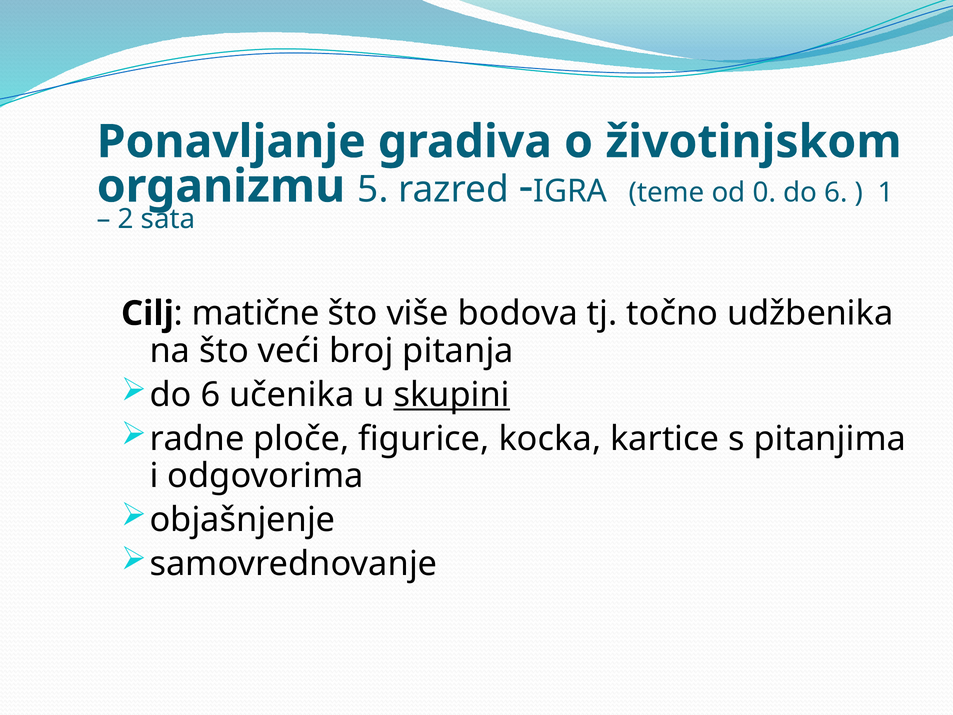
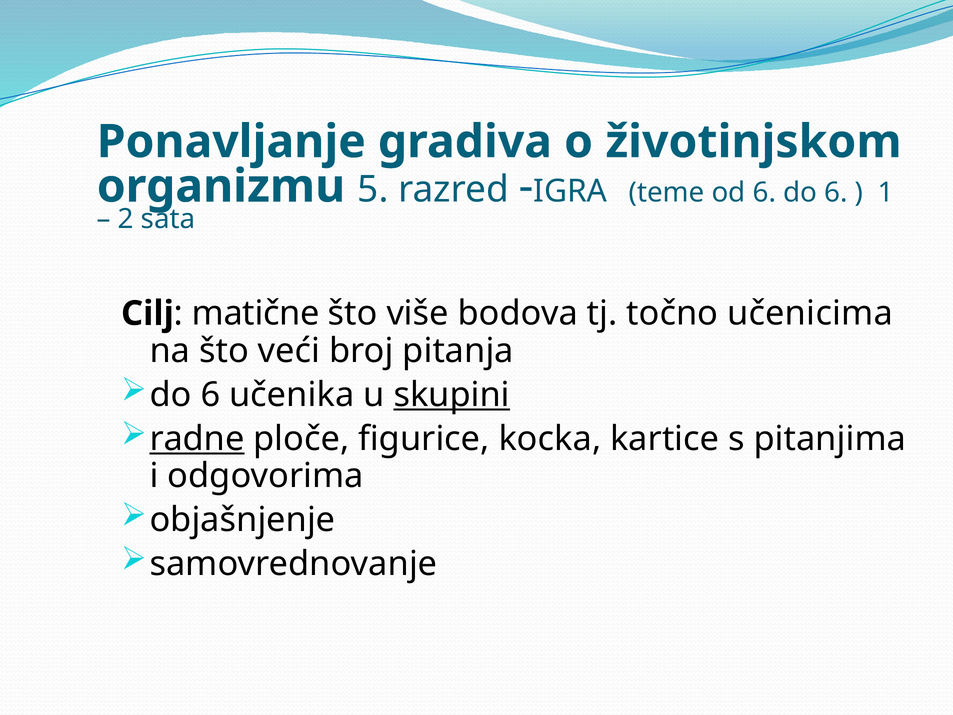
od 0: 0 -> 6
udžbenika: udžbenika -> učenicima
radne underline: none -> present
